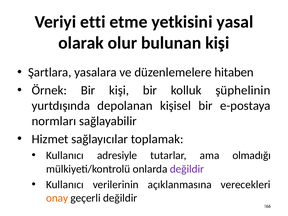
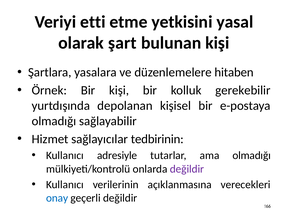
olur: olur -> şart
şüphelinin: şüphelinin -> gerekebilir
normları at (54, 121): normları -> olmadığı
toplamak: toplamak -> tedbirinin
onay colour: orange -> blue
